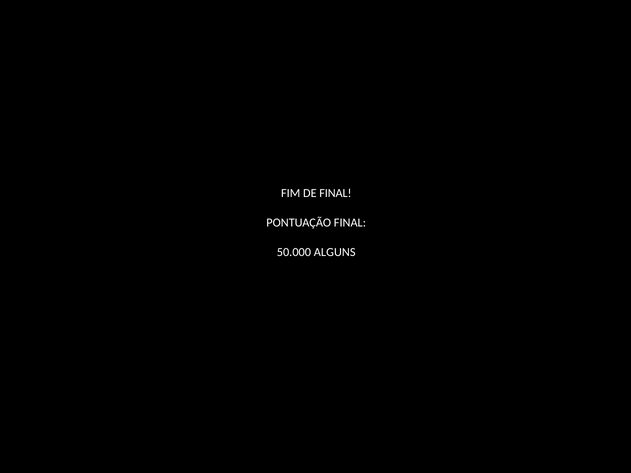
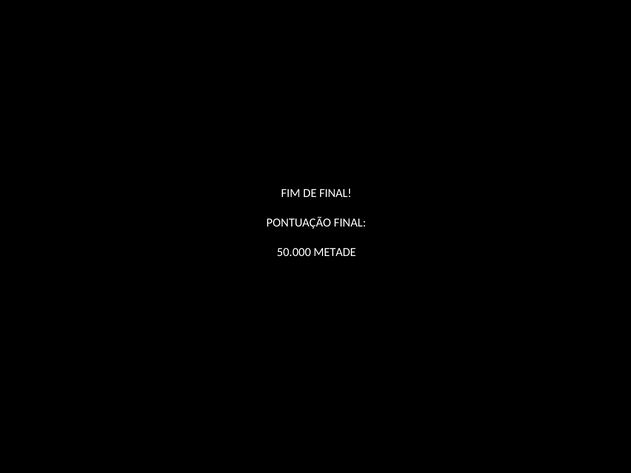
ALGUNS: ALGUNS -> METADE
